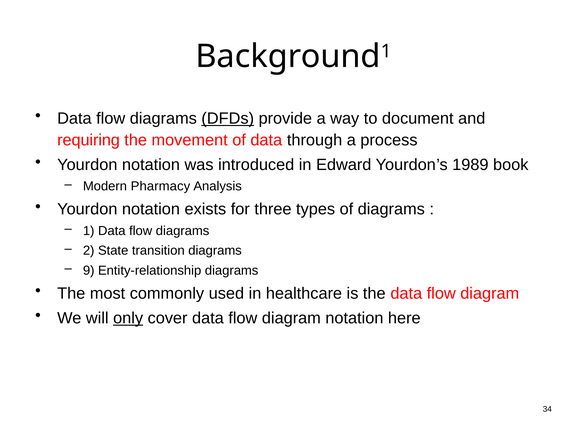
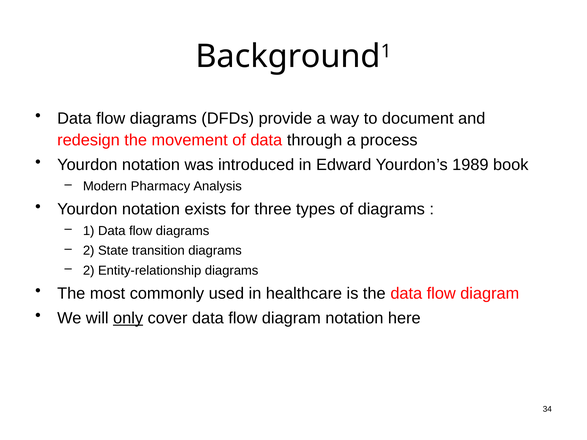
DFDs underline: present -> none
requiring: requiring -> redesign
9 at (89, 271): 9 -> 2
